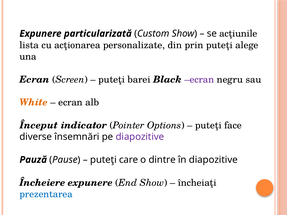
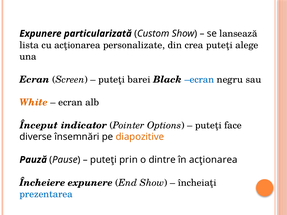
acţiunile: acţiunile -> lansează
prin: prin -> crea
ecran at (199, 80) colour: purple -> blue
diapozitive at (140, 137) colour: purple -> orange
care: care -> prin
în diapozitive: diapozitive -> acţionarea
